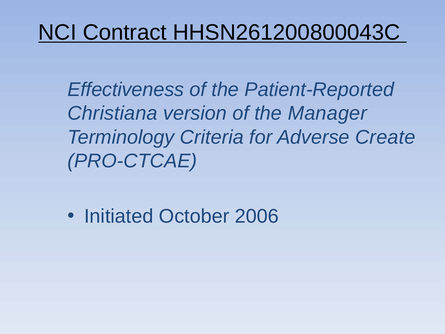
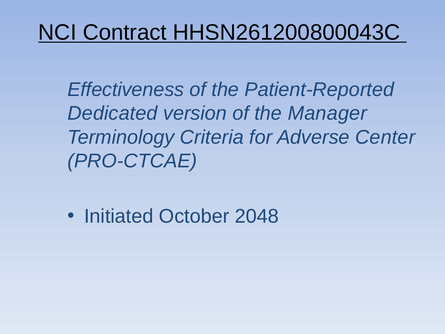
Christiana: Christiana -> Dedicated
Create: Create -> Center
2006: 2006 -> 2048
